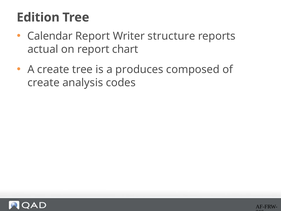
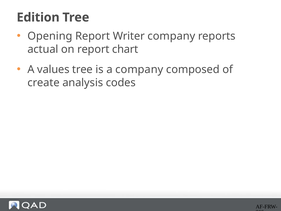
Calendar: Calendar -> Opening
Writer structure: structure -> company
A create: create -> values
a produces: produces -> company
